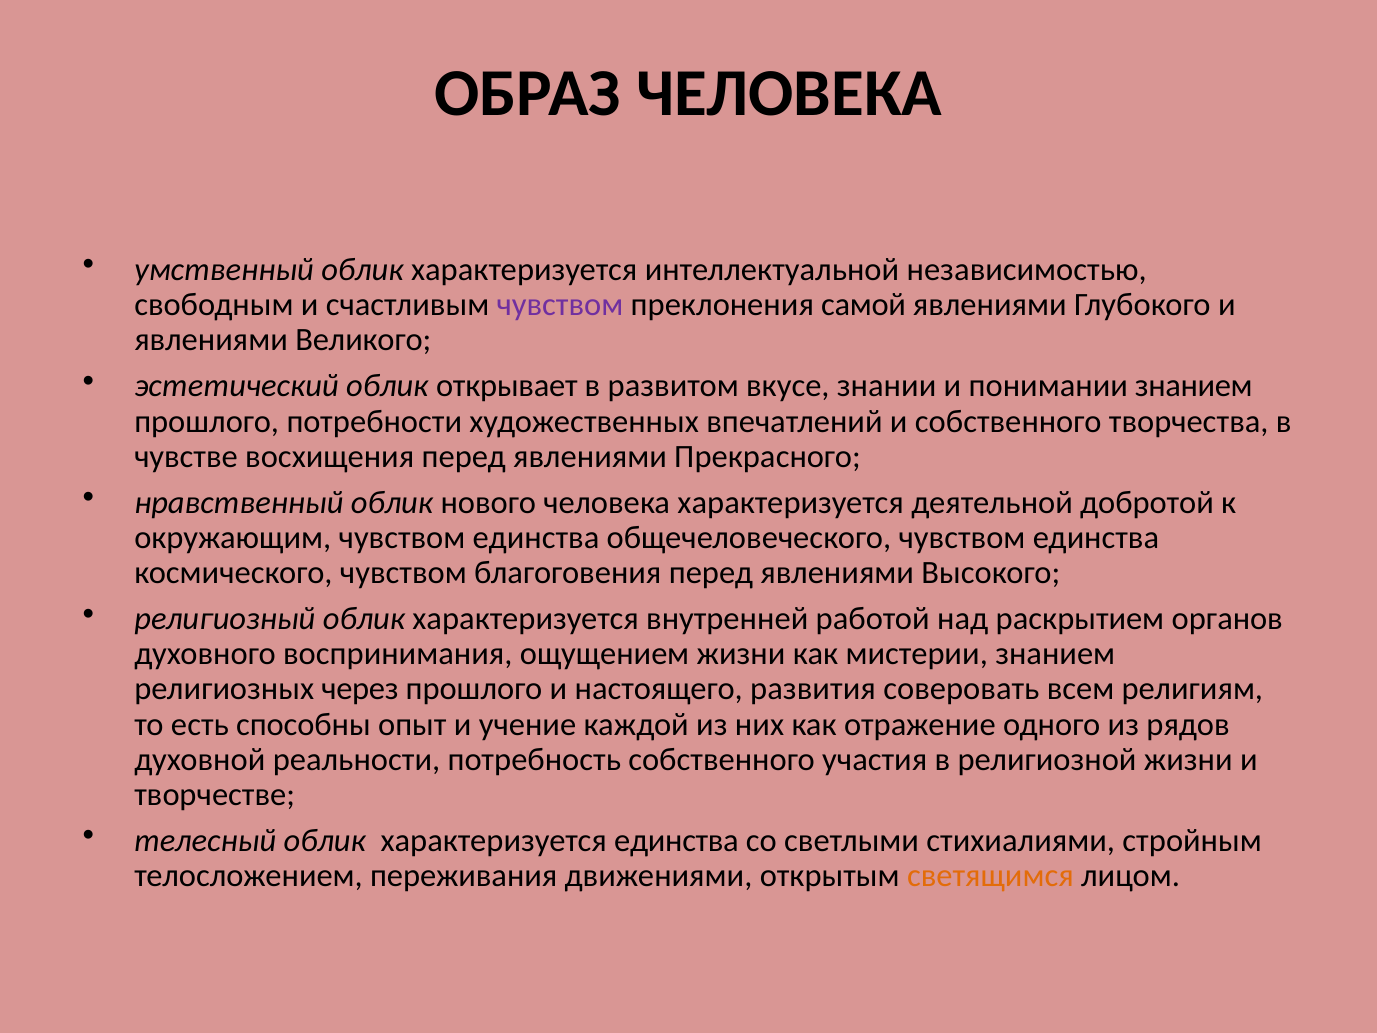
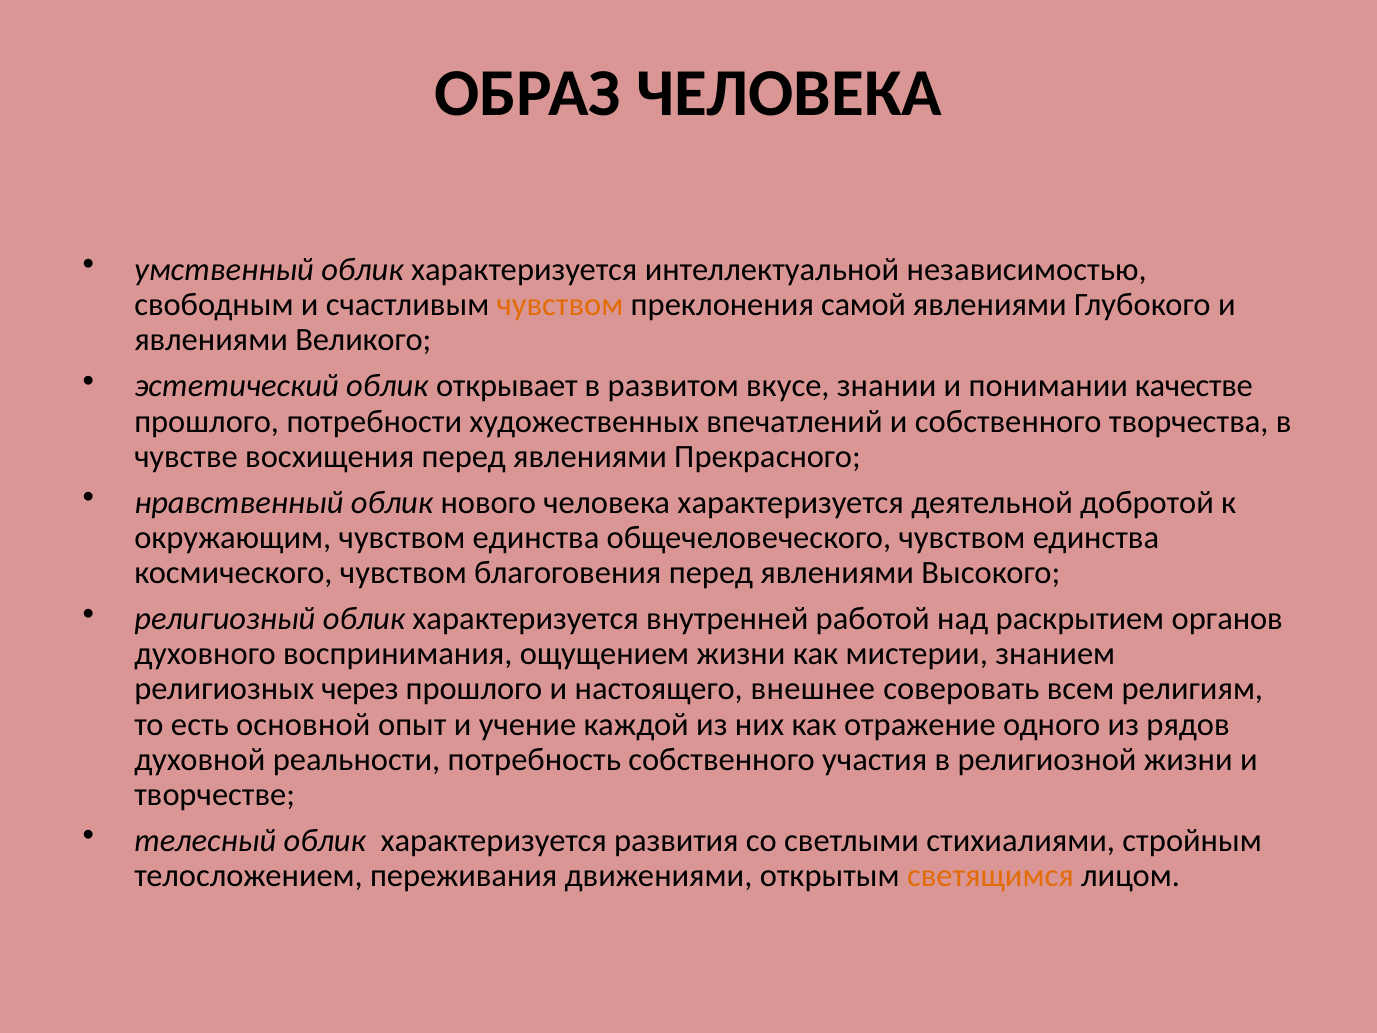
чувством at (560, 305) colour: purple -> orange
понимании знанием: знанием -> качестве
развития: развития -> внешнее
способны: способны -> основной
характеризуется единства: единства -> развития
